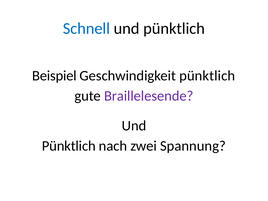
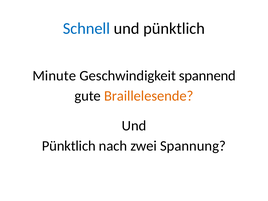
Beispiel: Beispiel -> Minute
Geschwindigkeit pünktlich: pünktlich -> spannend
Braillelesende colour: purple -> orange
